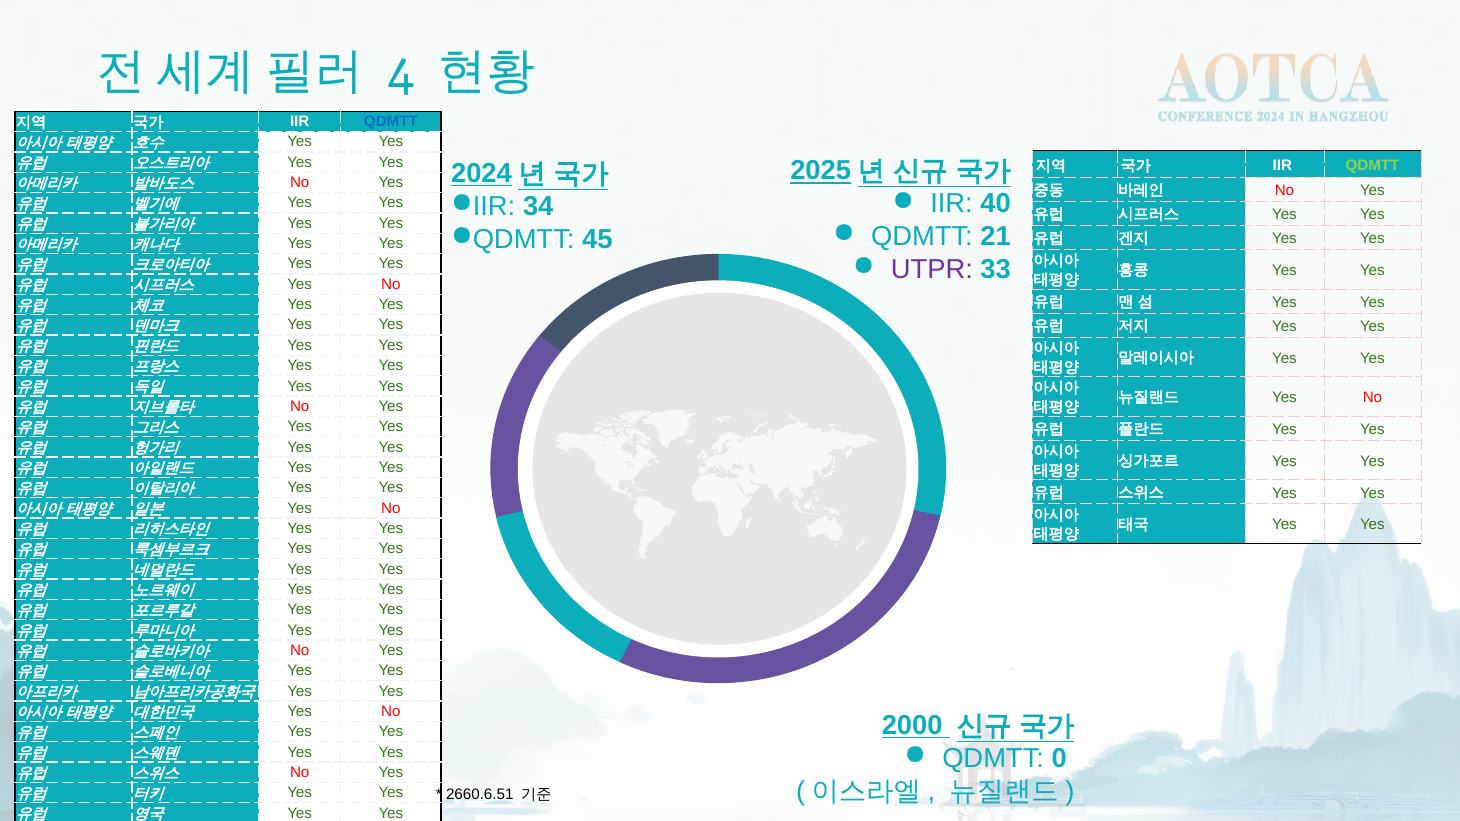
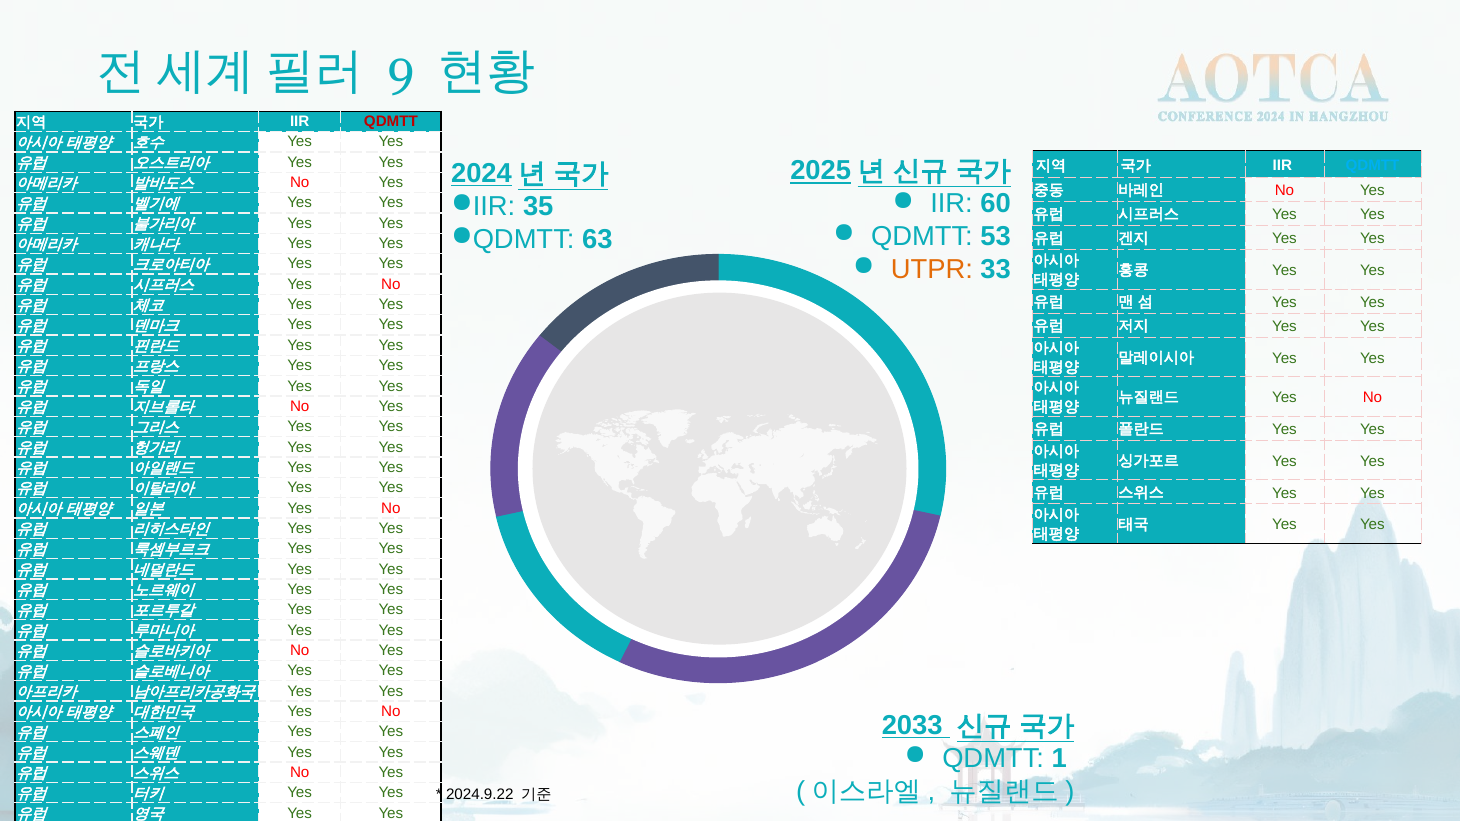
4: 4 -> 9
QDMTT at (391, 122) colour: blue -> red
QDMTT at (1372, 165) colour: light green -> light blue
40: 40 -> 60
34: 34 -> 35
21: 21 -> 53
45: 45 -> 63
UTPR colour: purple -> orange
2000: 2000 -> 2033
0: 0 -> 1
2660.6.51: 2660.6.51 -> 2024.9.22
